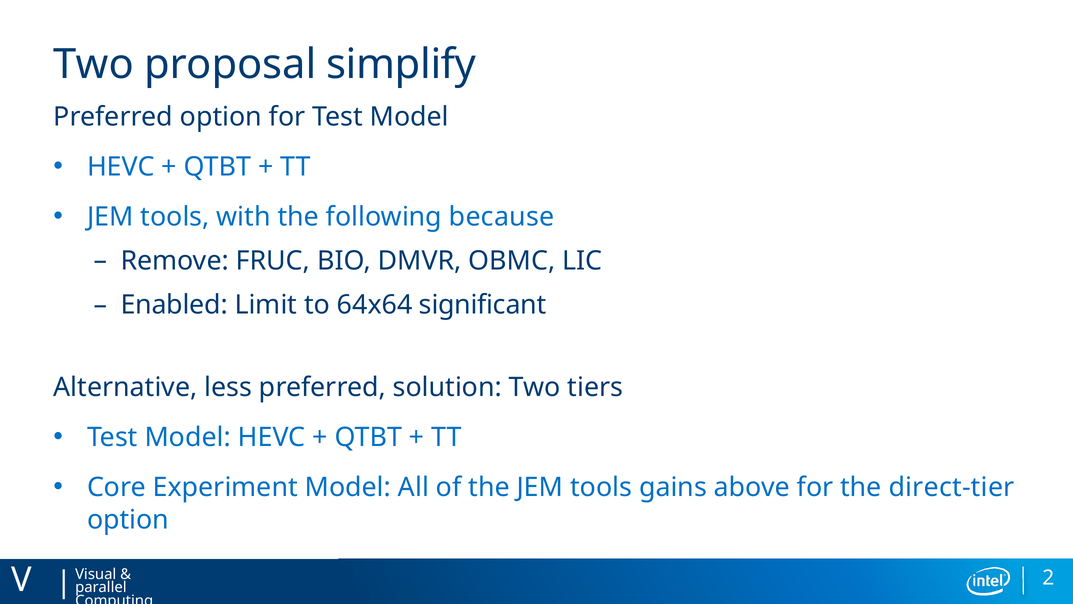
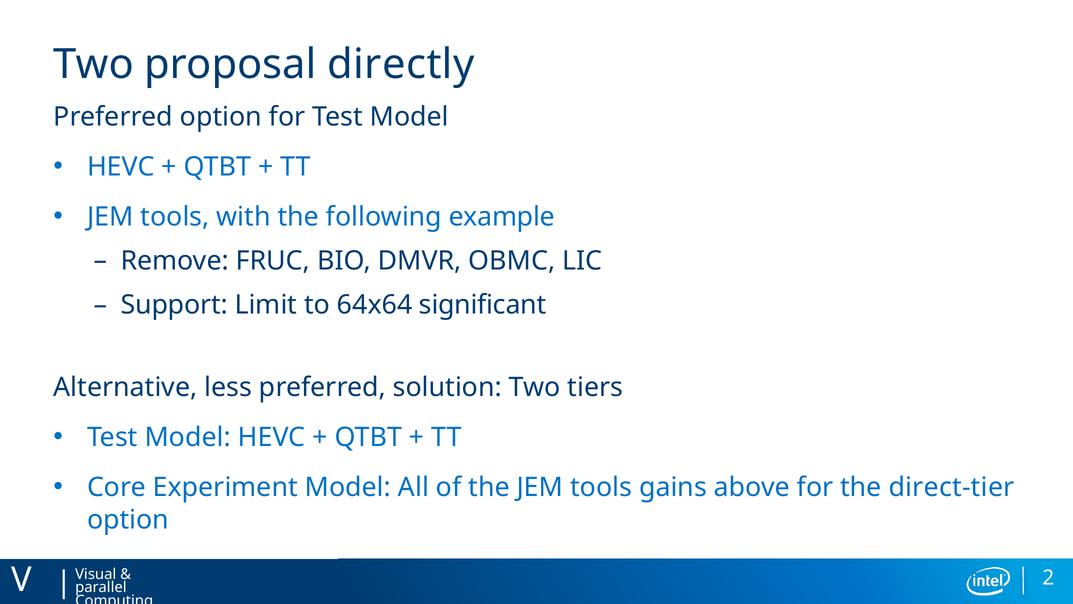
simplify: simplify -> directly
because: because -> example
Enabled: Enabled -> Support
